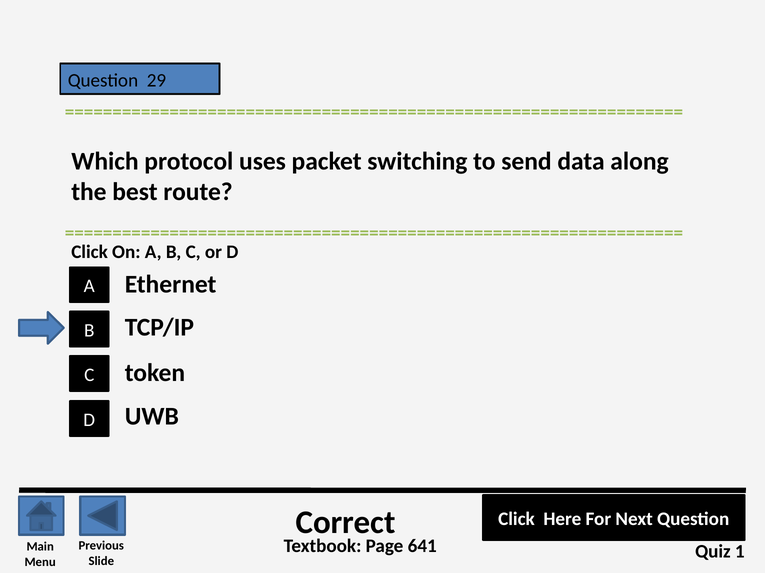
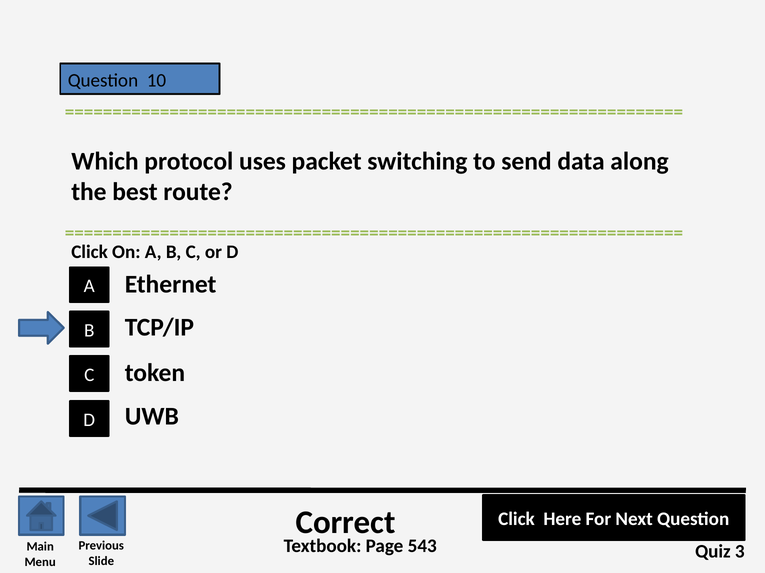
29: 29 -> 10
641: 641 -> 543
1: 1 -> 3
